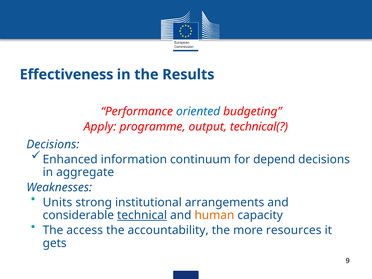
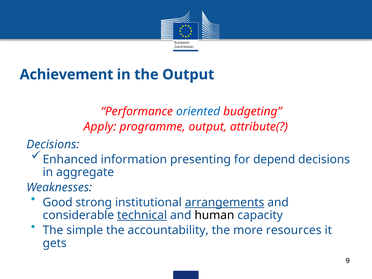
Effectiveness: Effectiveness -> Achievement
the Results: Results -> Output
technical(: technical( -> attribute(
continuum: continuum -> presenting
Units: Units -> Good
arrangements underline: none -> present
human colour: orange -> black
access: access -> simple
